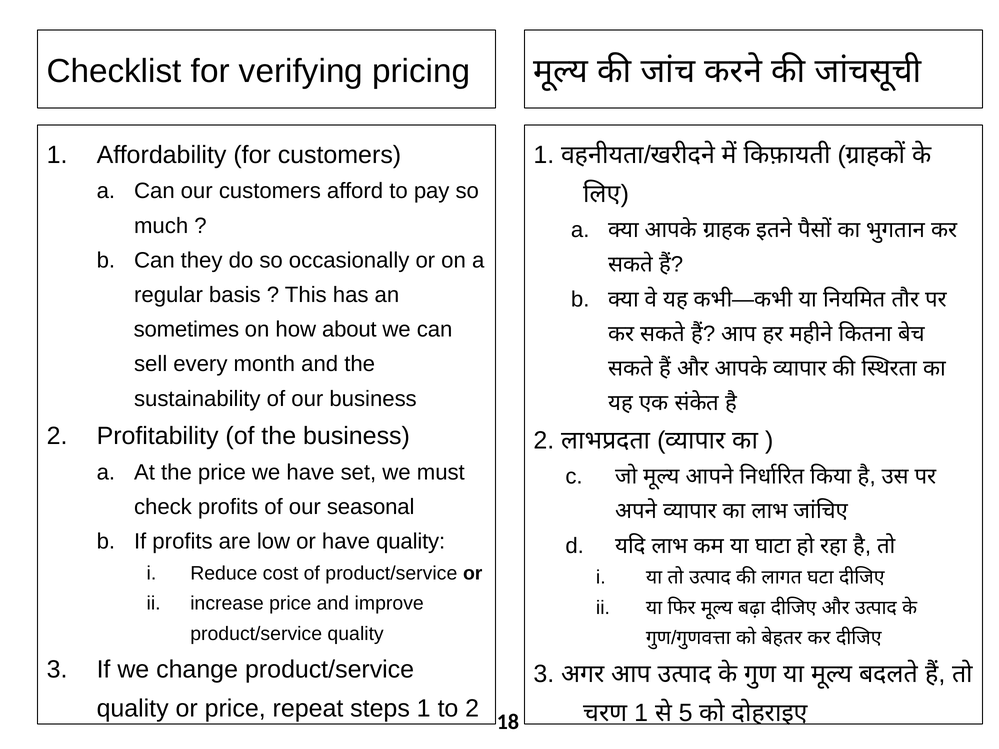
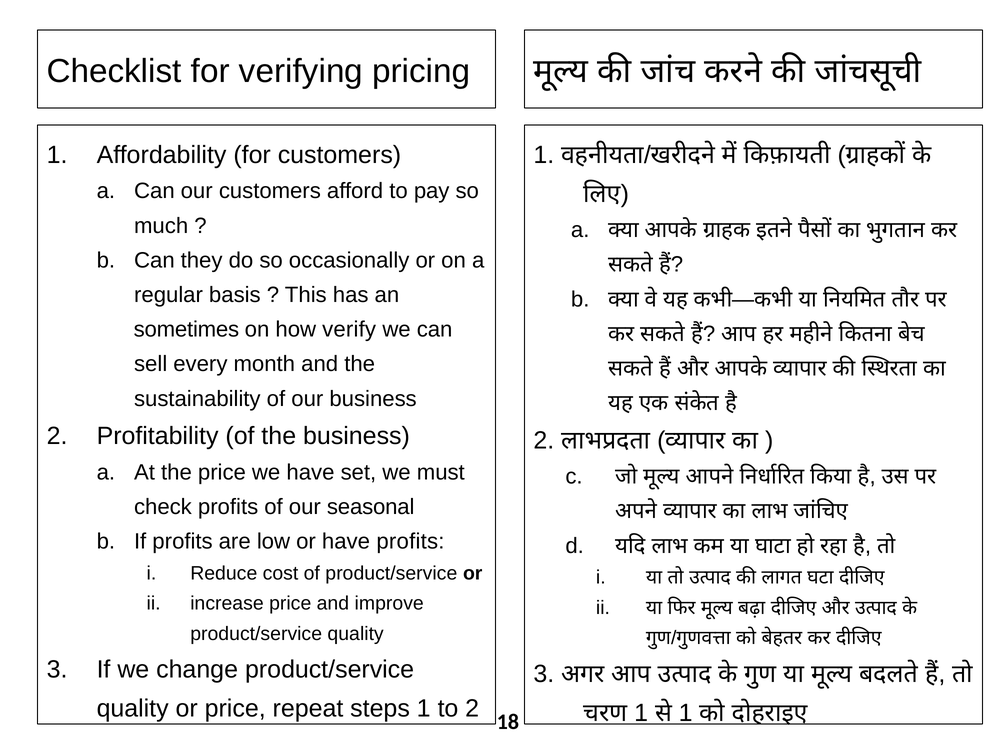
about: about -> verify
have quality: quality -> profits
5 at (686, 713): 5 -> 1
